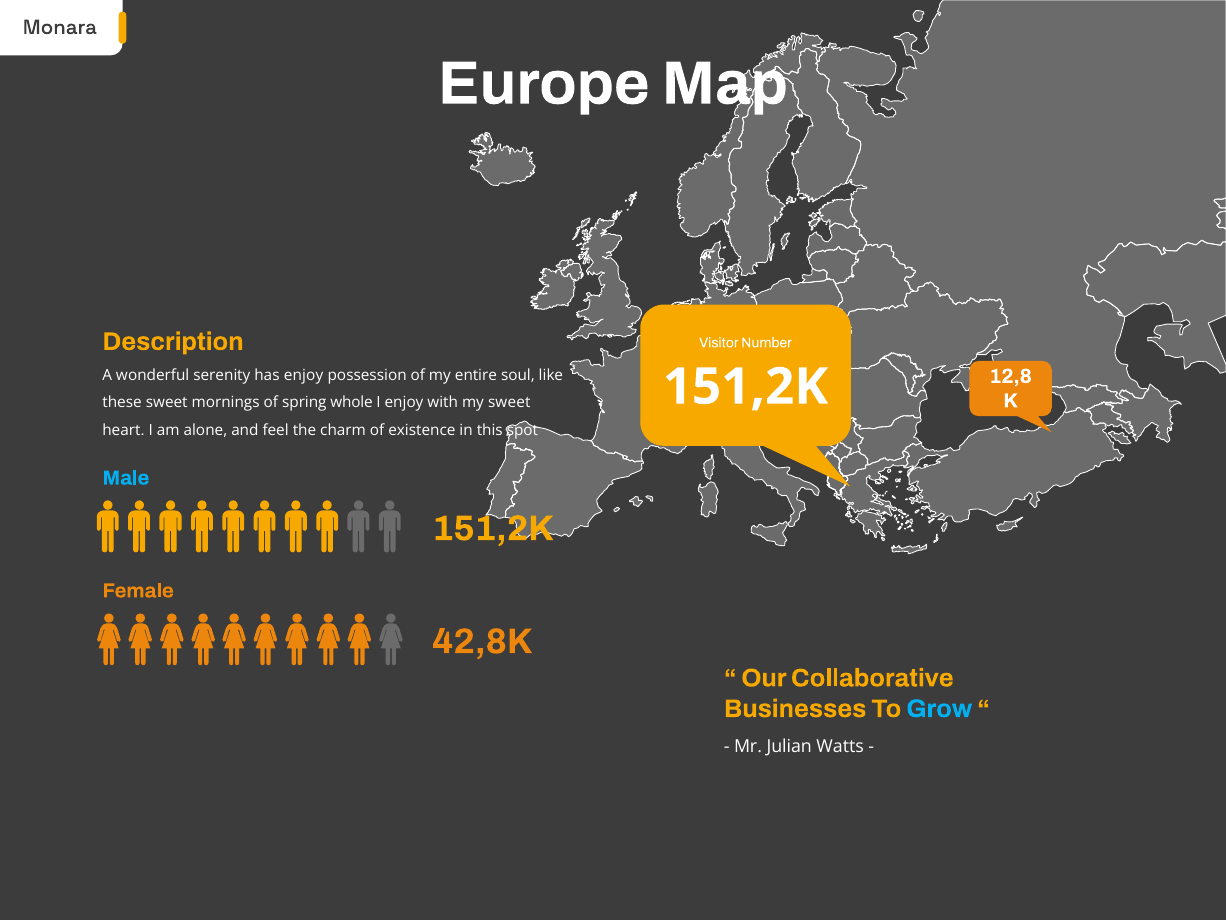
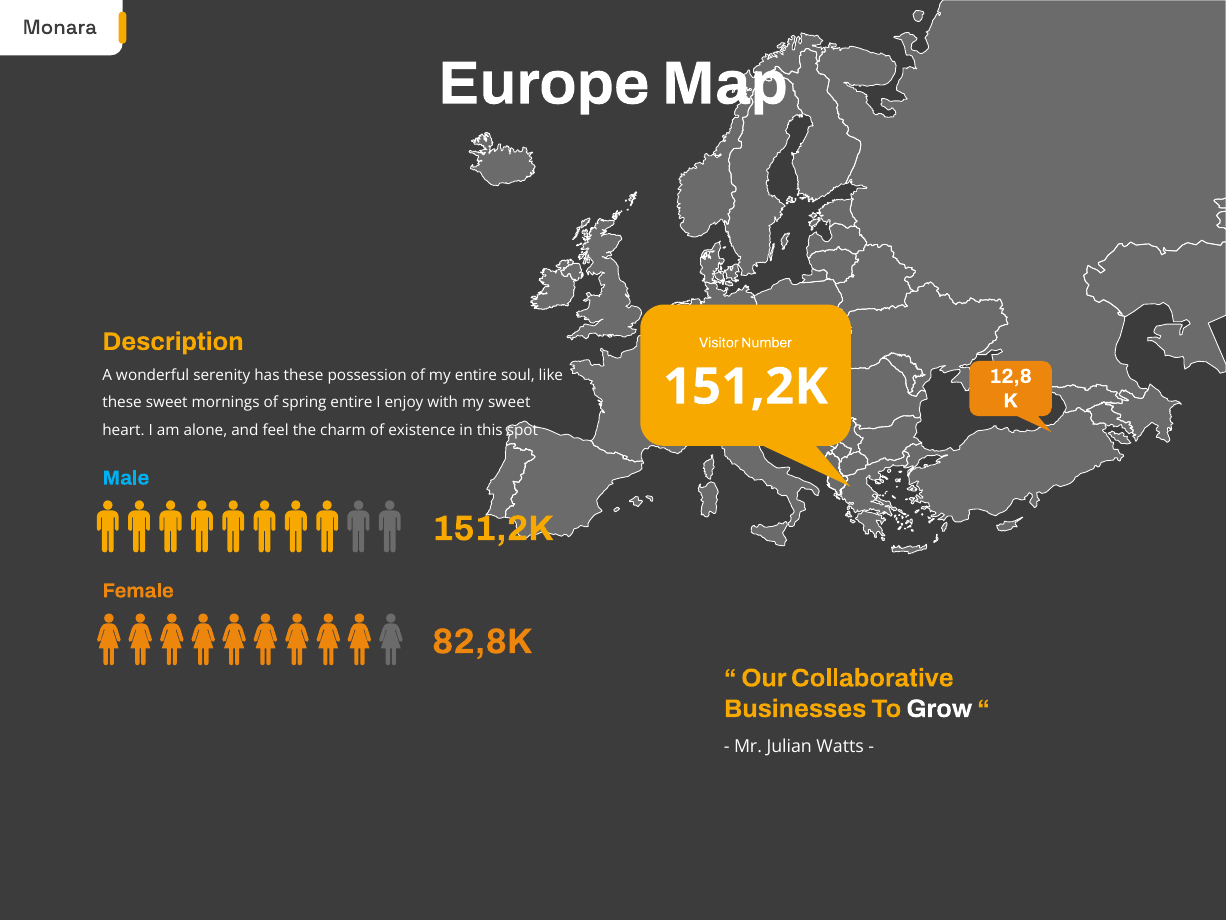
has enjoy: enjoy -> these
spring whole: whole -> entire
42,8K: 42,8K -> 82,8K
Grow colour: light blue -> white
